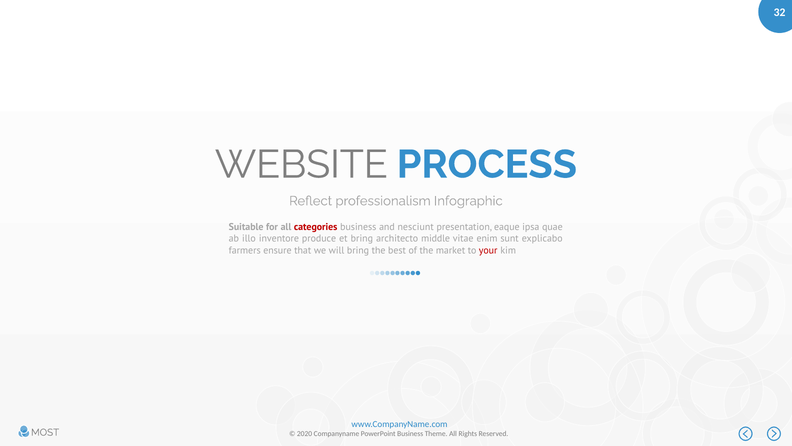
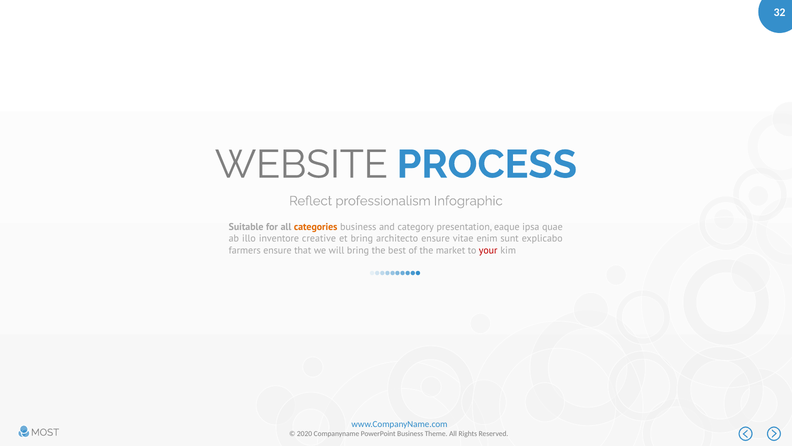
categories colour: red -> orange
nesciunt: nesciunt -> category
produce: produce -> creative
architecto middle: middle -> ensure
